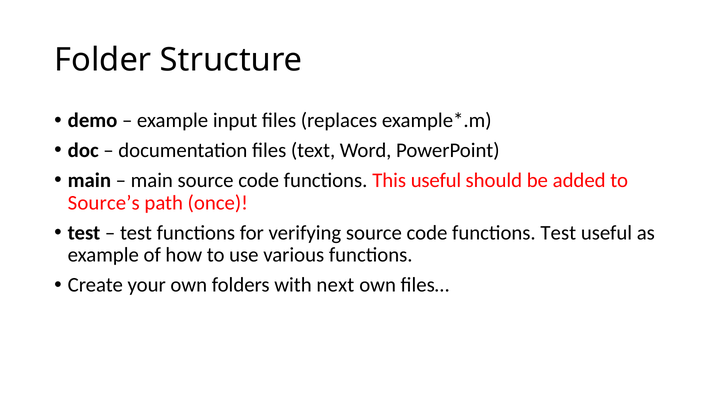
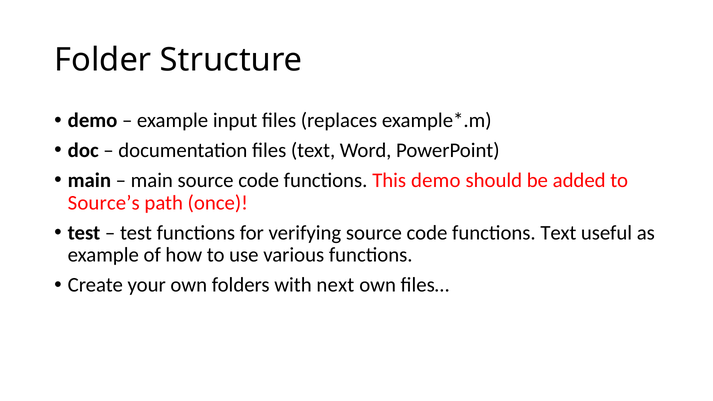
This useful: useful -> demo
functions Test: Test -> Text
